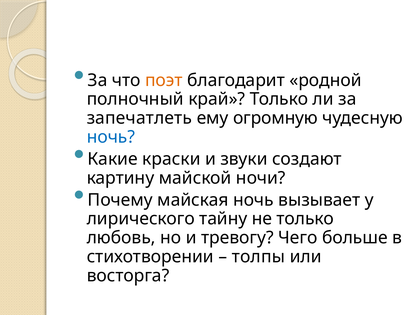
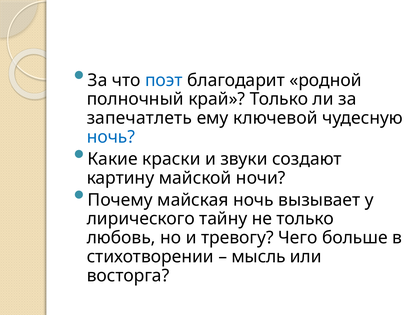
поэт colour: orange -> blue
огромную: огромную -> ключевой
толпы: толпы -> мысль
